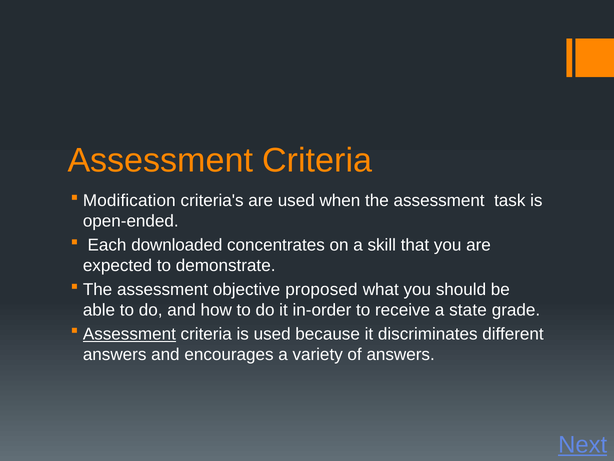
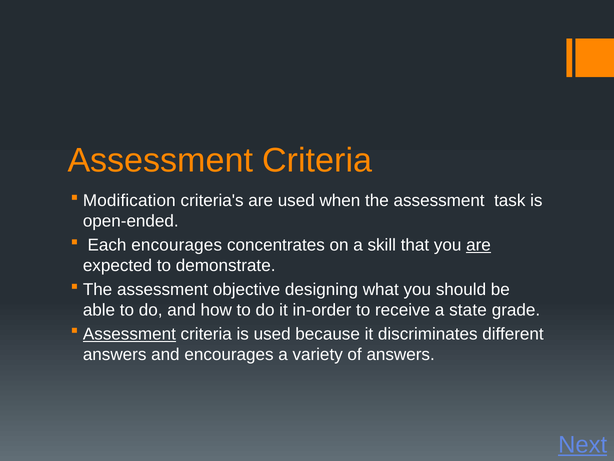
Each downloaded: downloaded -> encourages
are at (479, 245) underline: none -> present
proposed: proposed -> designing
